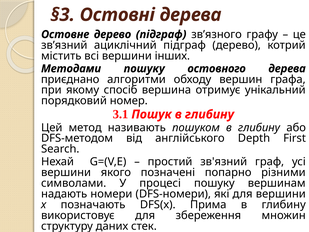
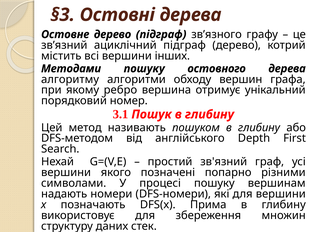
приєднано: приєднано -> алгоритму
спосіб: спосіб -> ребро
